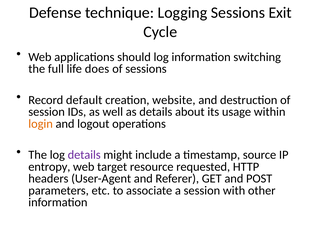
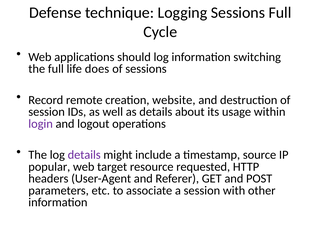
Sessions Exit: Exit -> Full
default: default -> remote
login colour: orange -> purple
entropy: entropy -> popular
